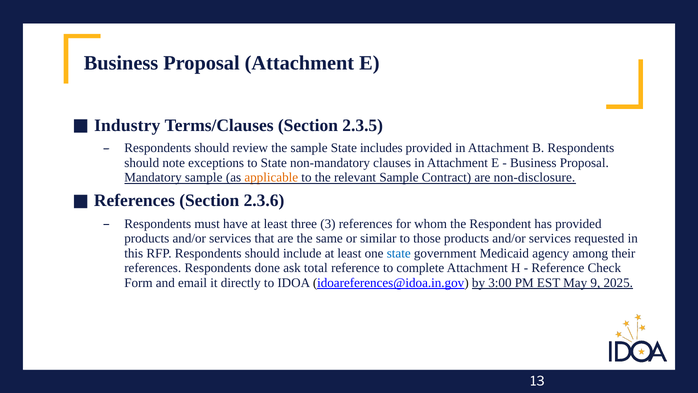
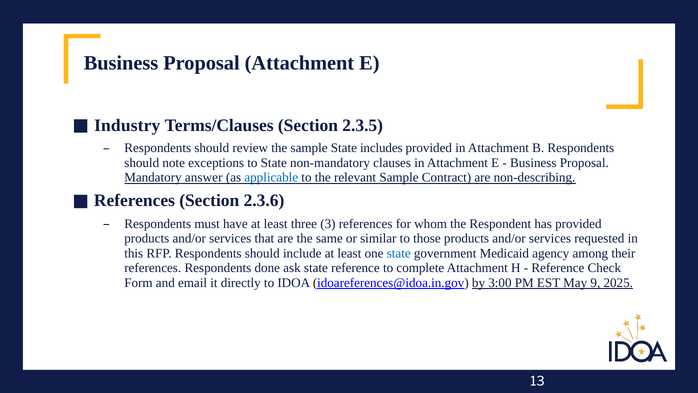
Mandatory sample: sample -> answer
applicable colour: orange -> blue
non-disclosure: non-disclosure -> non-describing
ask total: total -> state
